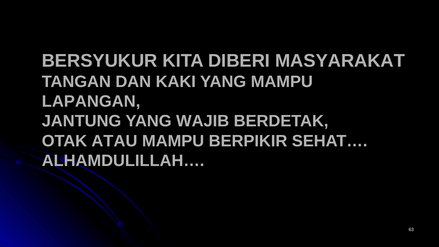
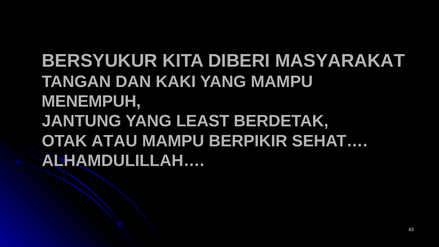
LAPANGAN: LAPANGAN -> MENEMPUH
WAJIB: WAJIB -> LEAST
